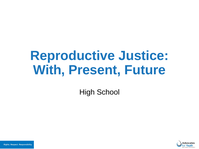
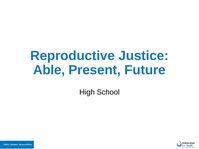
With: With -> Able
